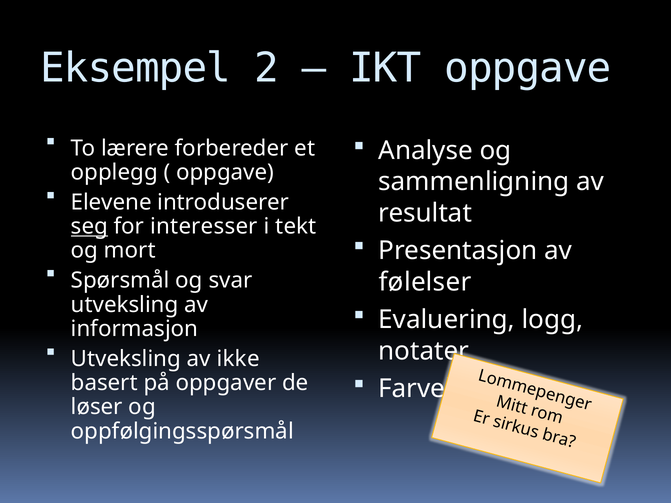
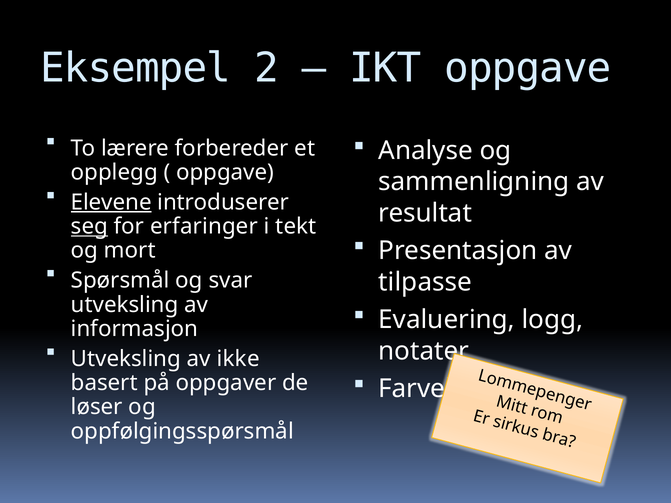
Elevene underline: none -> present
interesser: interesser -> erfaringer
følelser: følelser -> tilpasse
